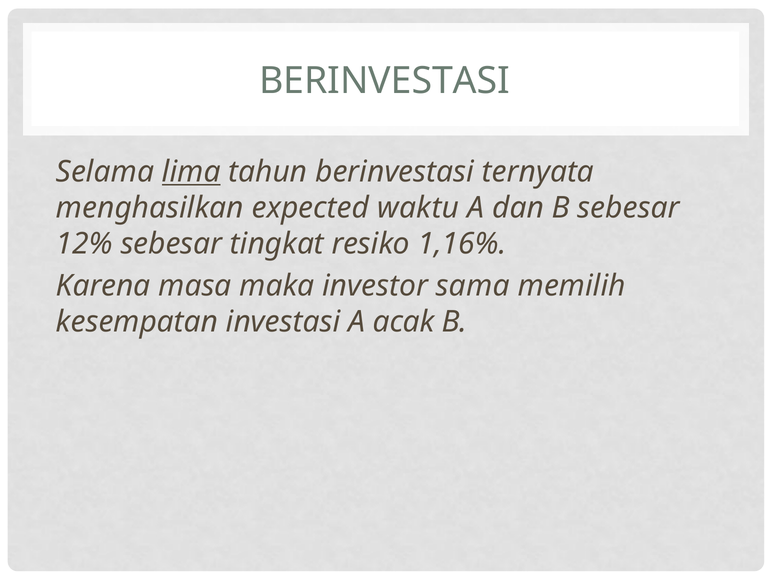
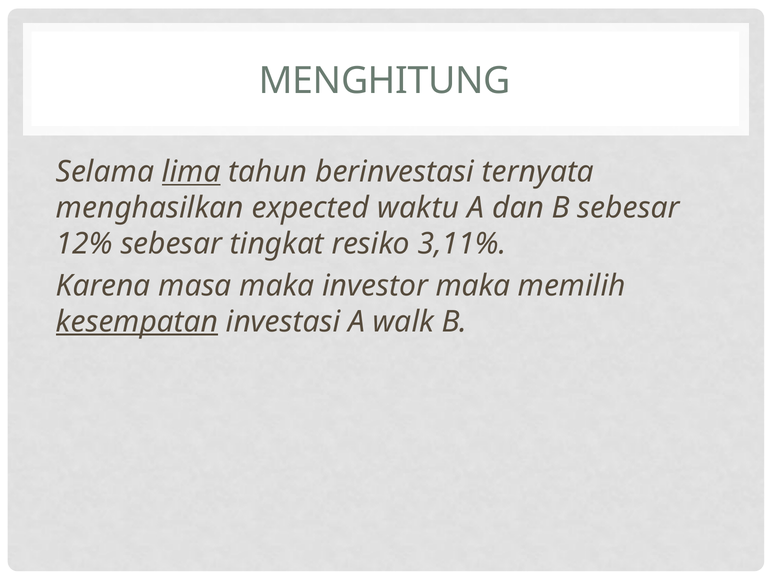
BERINVESTASI at (385, 81): BERINVESTASI -> MENGHITUNG
1,16%: 1,16% -> 3,11%
investor sama: sama -> maka
kesempatan underline: none -> present
acak: acak -> walk
